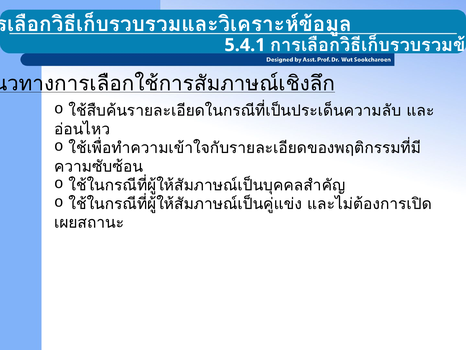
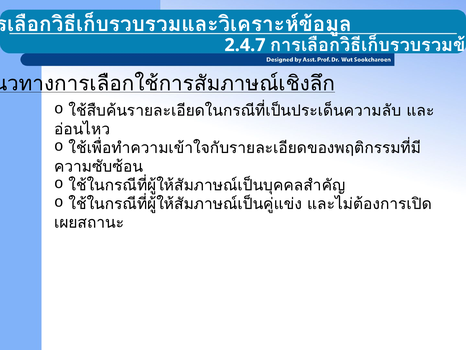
5.4.1: 5.4.1 -> 2.4.7
